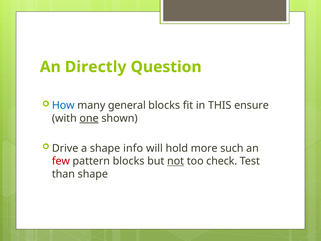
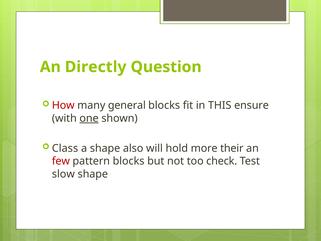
How colour: blue -> red
Drive: Drive -> Class
info: info -> also
such: such -> their
not underline: present -> none
than: than -> slow
